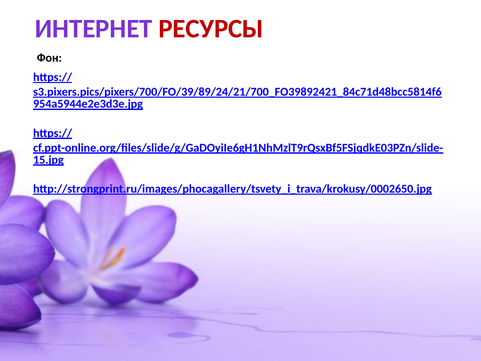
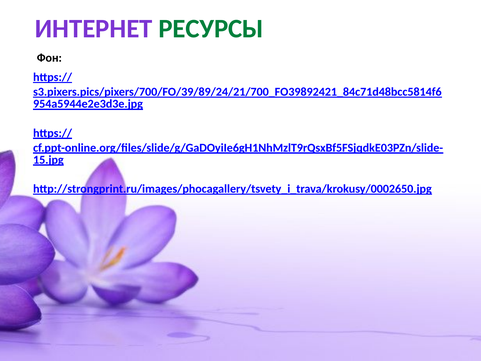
РЕСУРСЫ colour: red -> green
